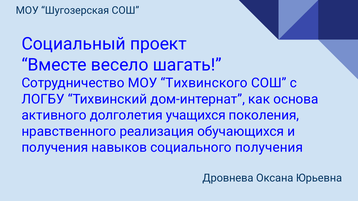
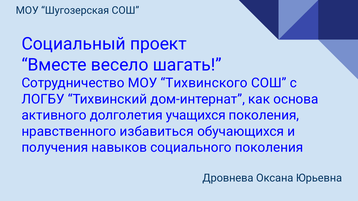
реализация: реализация -> избавиться
социального получения: получения -> поколения
